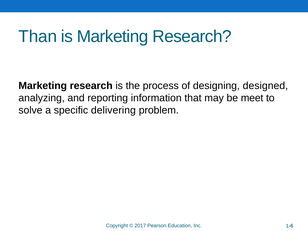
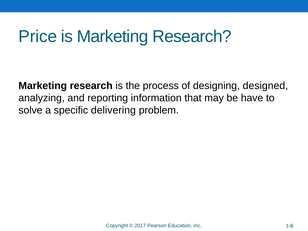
Than: Than -> Price
meet: meet -> have
